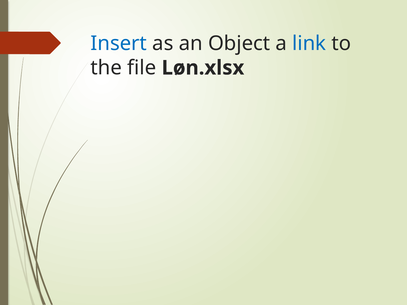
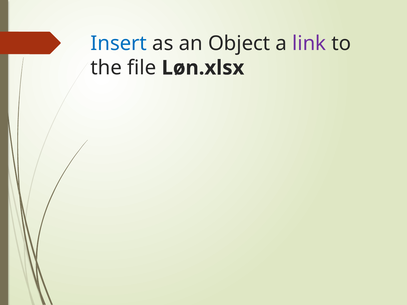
link colour: blue -> purple
